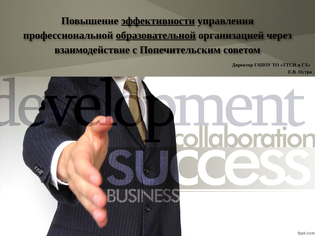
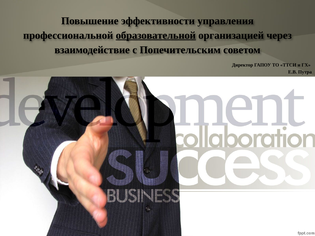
эффективности underline: present -> none
